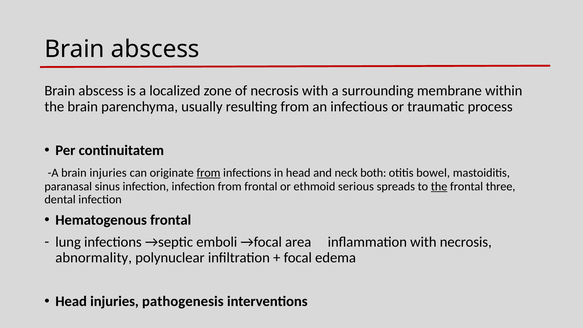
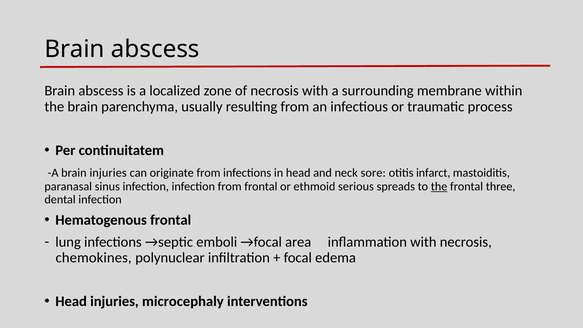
from at (208, 173) underline: present -> none
both: both -> sore
bowel: bowel -> infarct
abnormality: abnormality -> chemokines
pathogenesis: pathogenesis -> microcephaly
